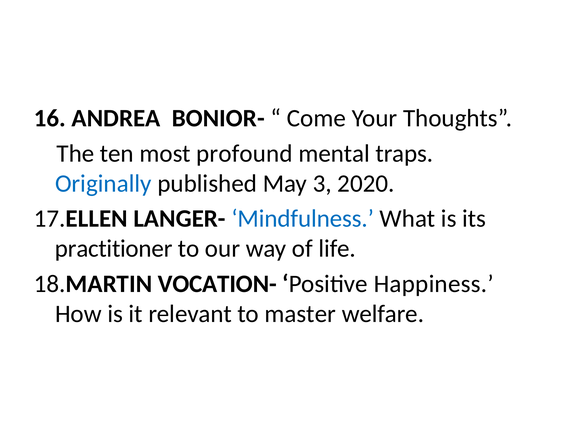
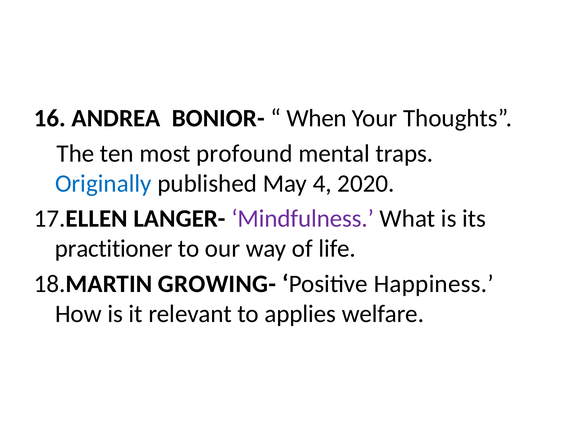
Come: Come -> When
3: 3 -> 4
Mindfulness colour: blue -> purple
VOCATION-: VOCATION- -> GROWING-
master: master -> applies
